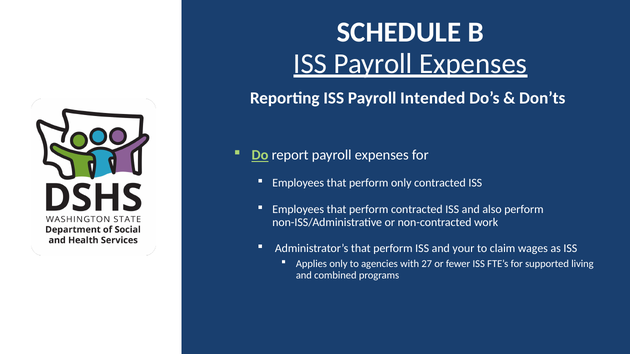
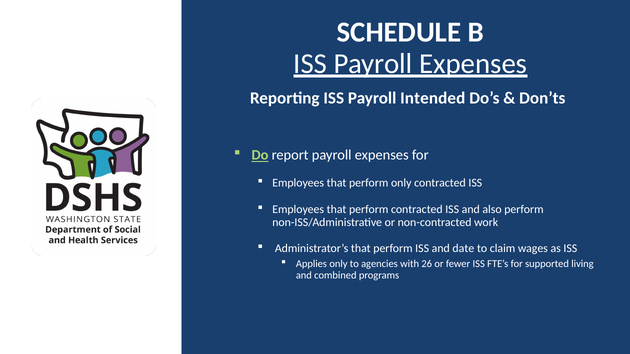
your: your -> date
27: 27 -> 26
